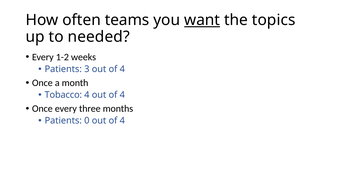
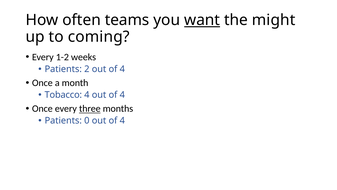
topics: topics -> might
needed: needed -> coming
3: 3 -> 2
three underline: none -> present
